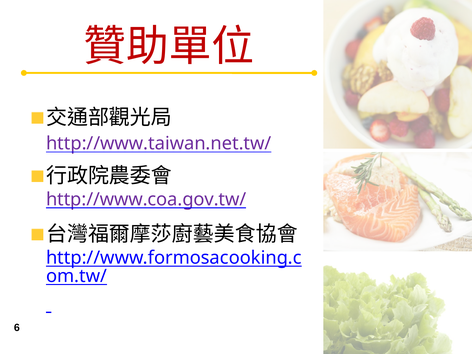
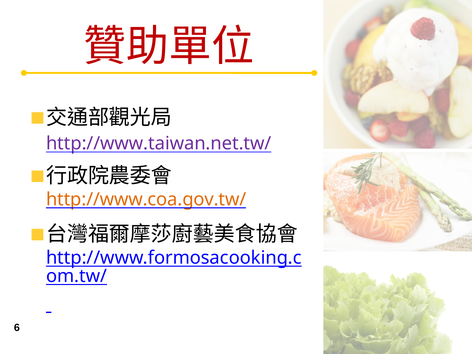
http://www.coa.gov.tw/ colour: purple -> orange
